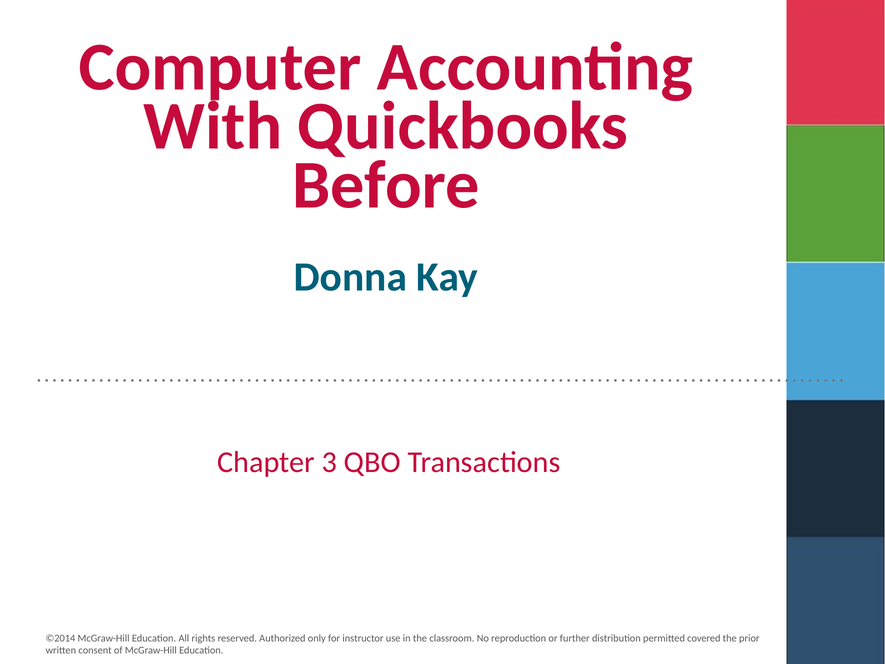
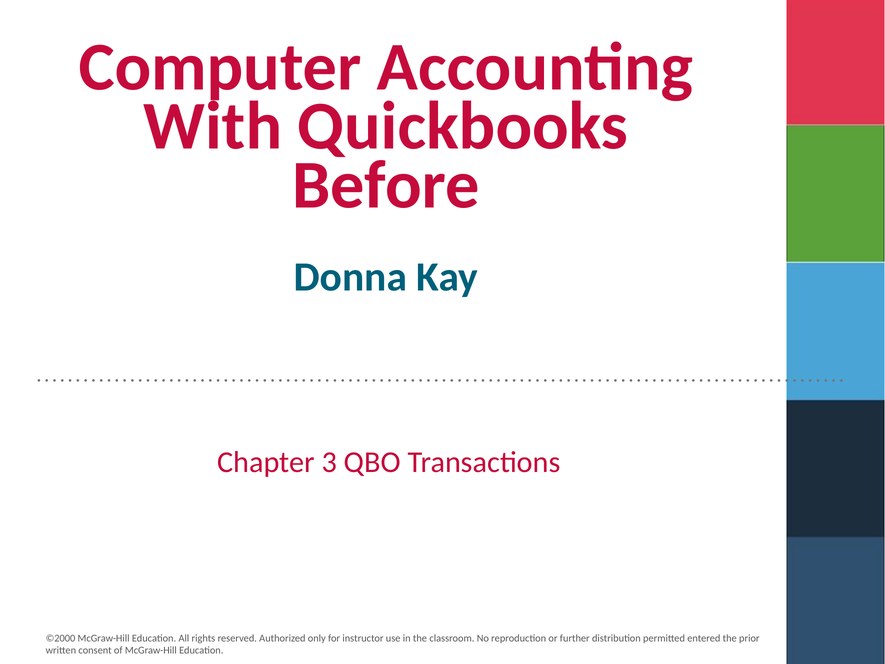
©2014: ©2014 -> ©2000
covered: covered -> entered
